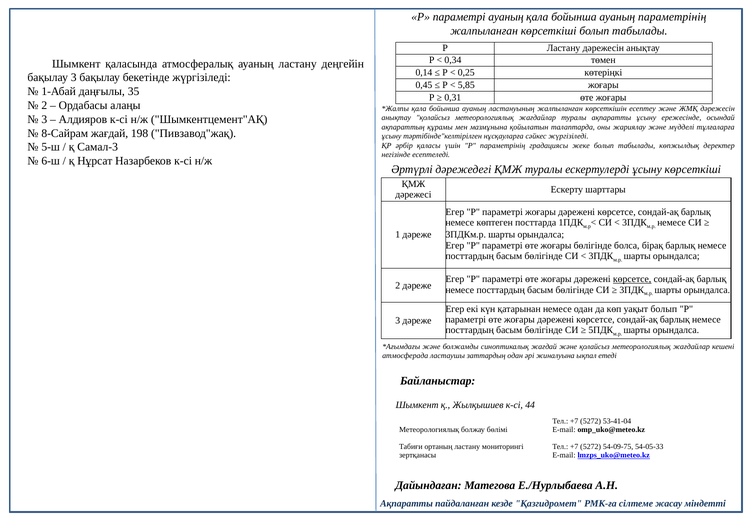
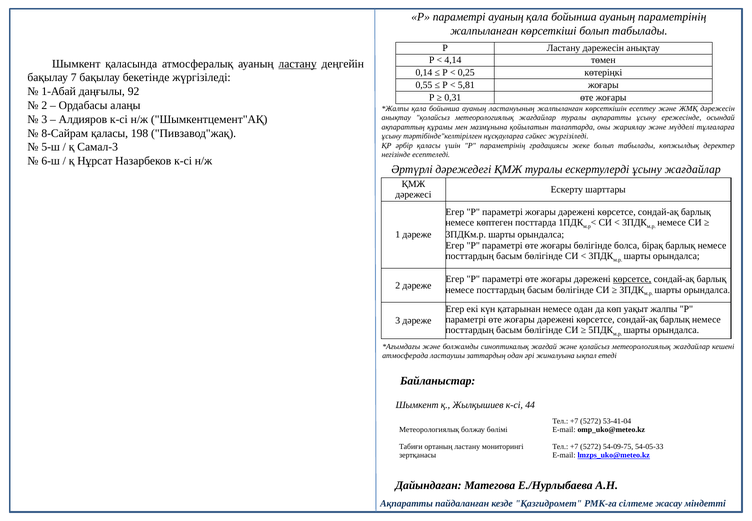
0,34: 0,34 -> 4,14
ластану at (298, 64) underline: none -> present
бақылау 3: 3 -> 7
0,45: 0,45 -> 0,55
5,85: 5,85 -> 5,81
35: 35 -> 92
8-Сайрам жағдай: жағдай -> қаласы
ұсыну көрсеткіші: көрсеткіші -> жағдайлар
уақыт болып: болып -> жалпы
